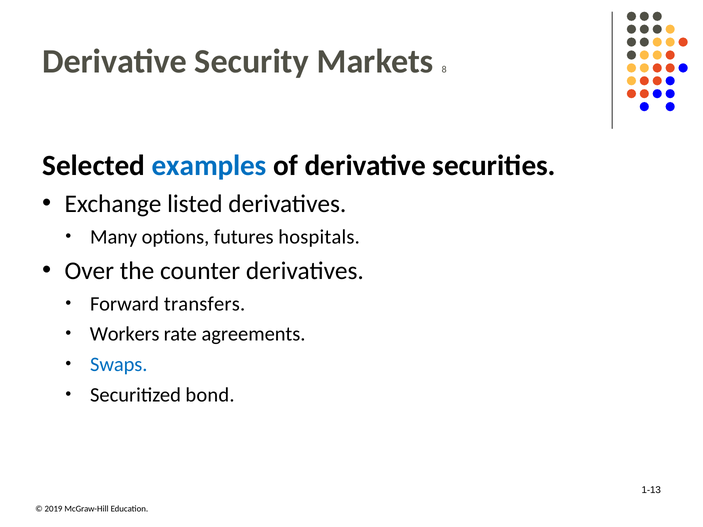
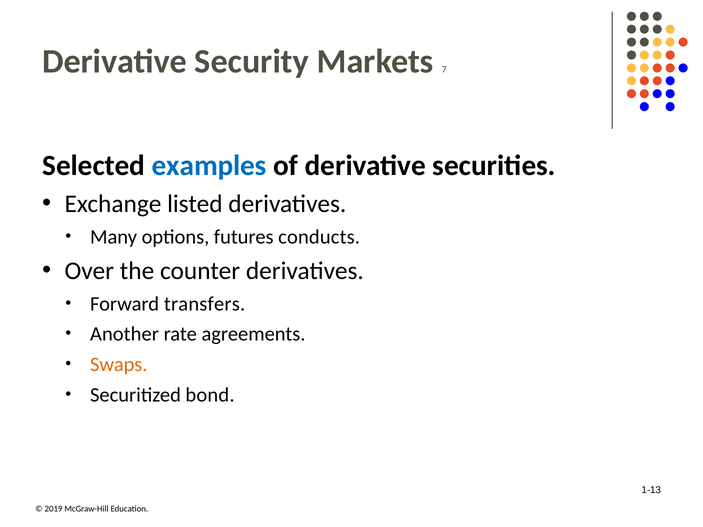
8: 8 -> 7
hospitals: hospitals -> conducts
Workers: Workers -> Another
Swaps colour: blue -> orange
